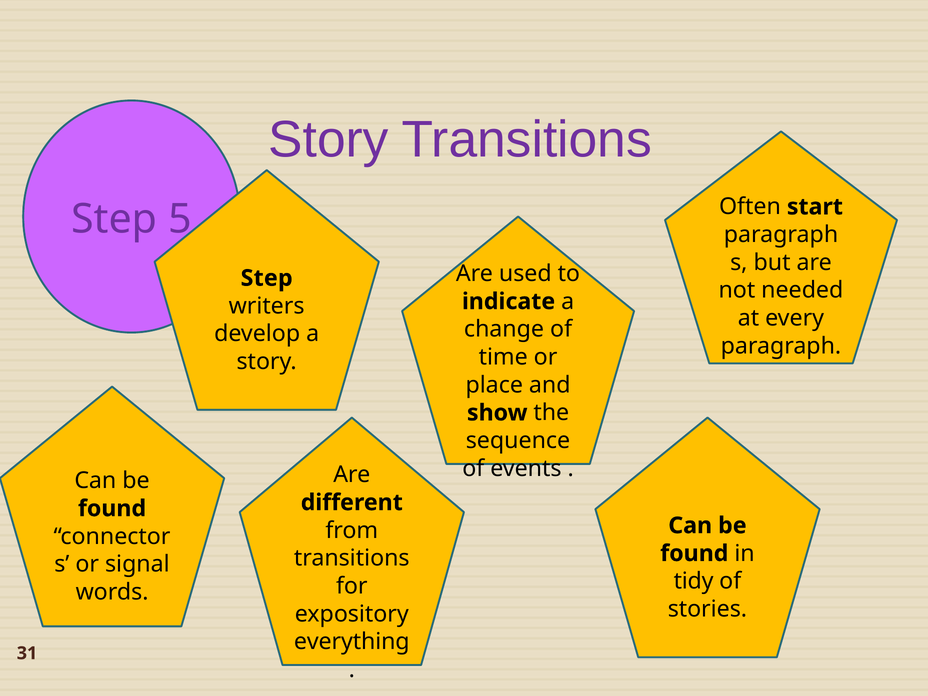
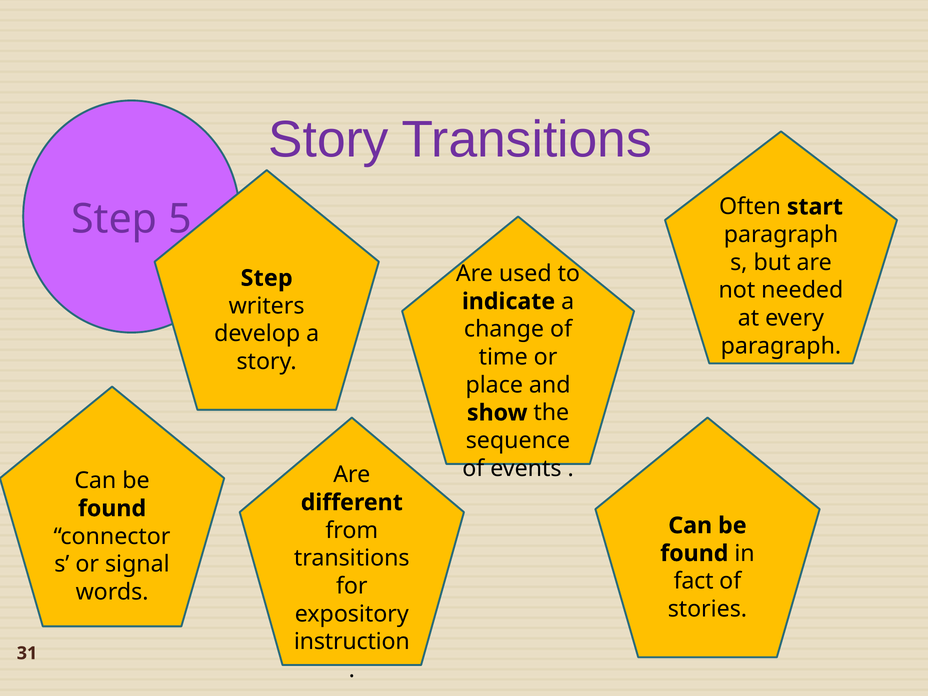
tidy: tidy -> fact
everything: everything -> instruction
